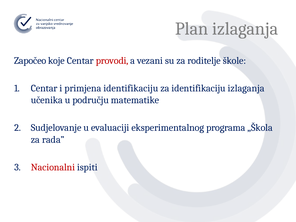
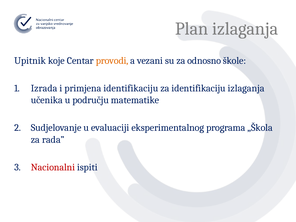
Započeo: Započeo -> Upitnik
provodi colour: red -> orange
roditelje: roditelje -> odnosno
Centar at (44, 88): Centar -> Izrada
